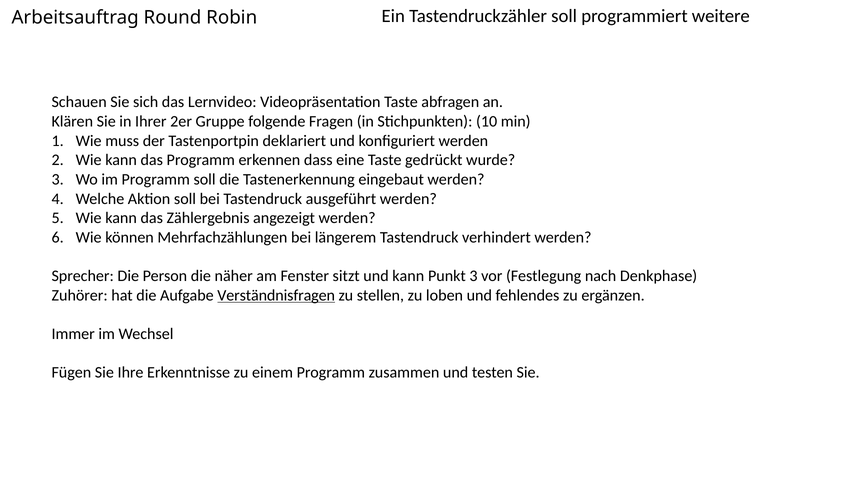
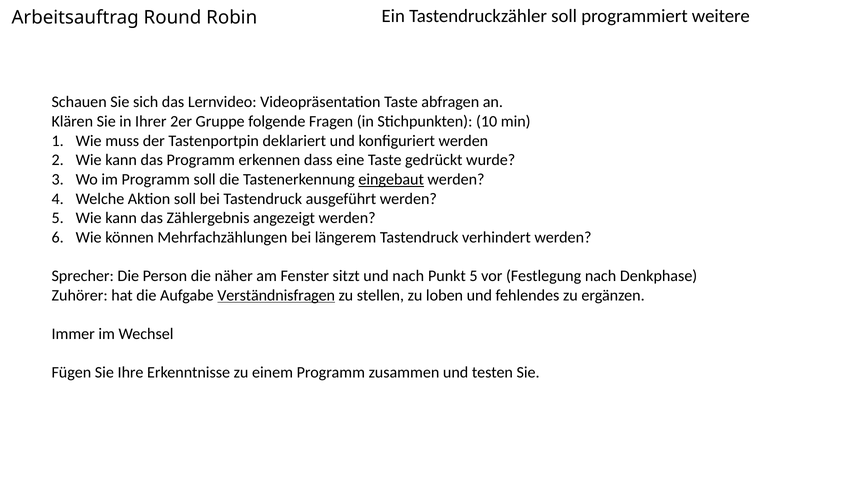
eingebaut underline: none -> present
und kann: kann -> nach
Punkt 3: 3 -> 5
